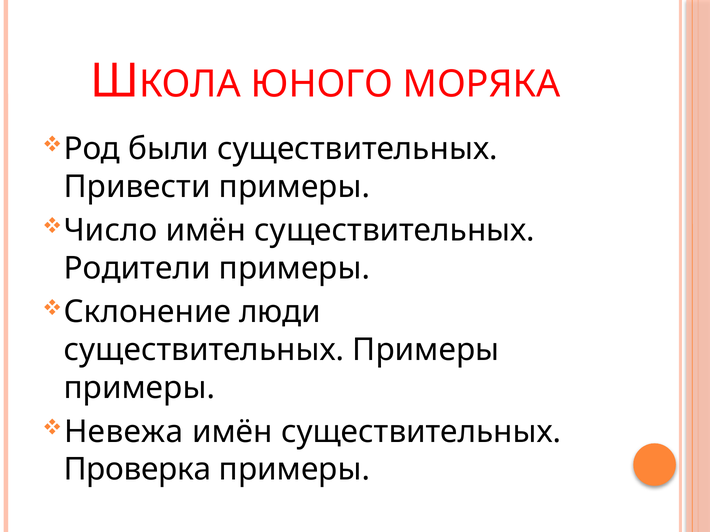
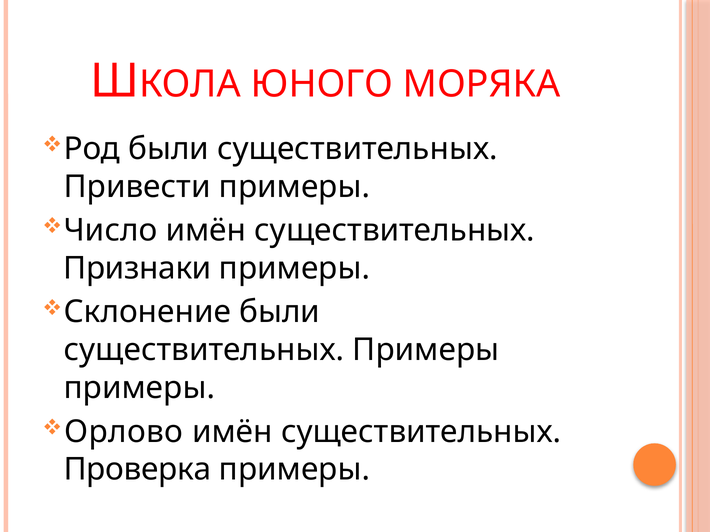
Родители: Родители -> Признаки
Склонение люди: люди -> были
Невежа: Невежа -> Орлово
